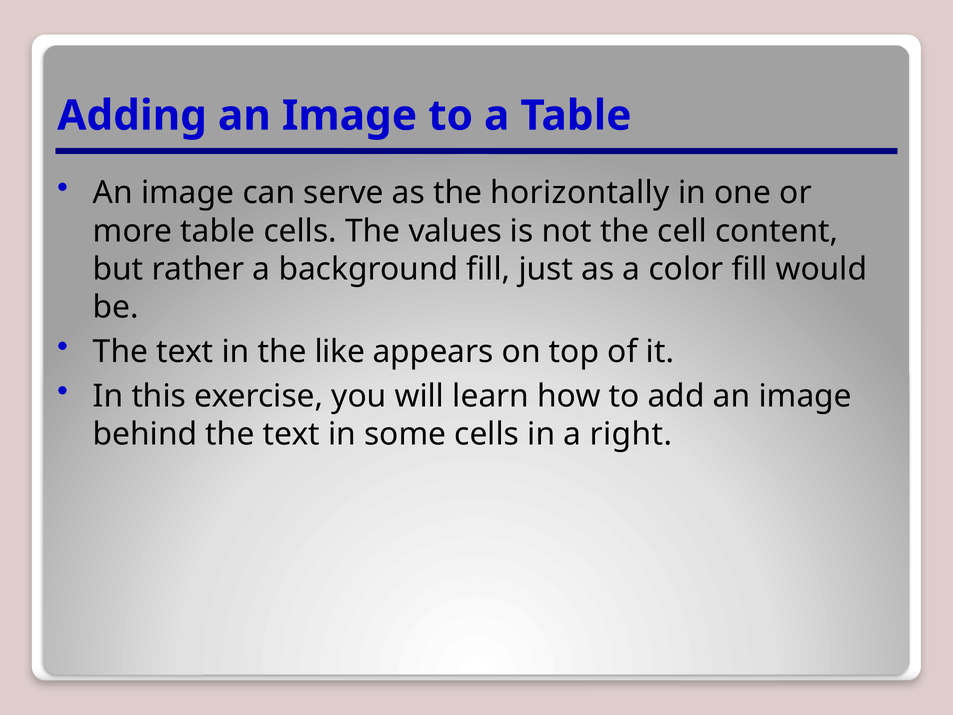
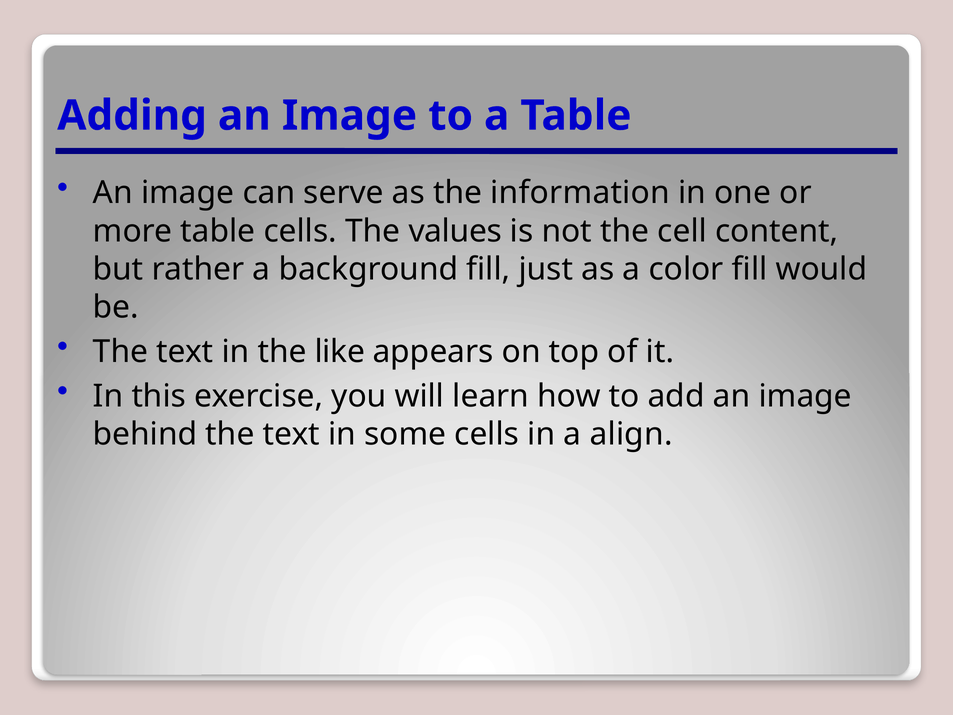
horizontally: horizontally -> information
right: right -> align
